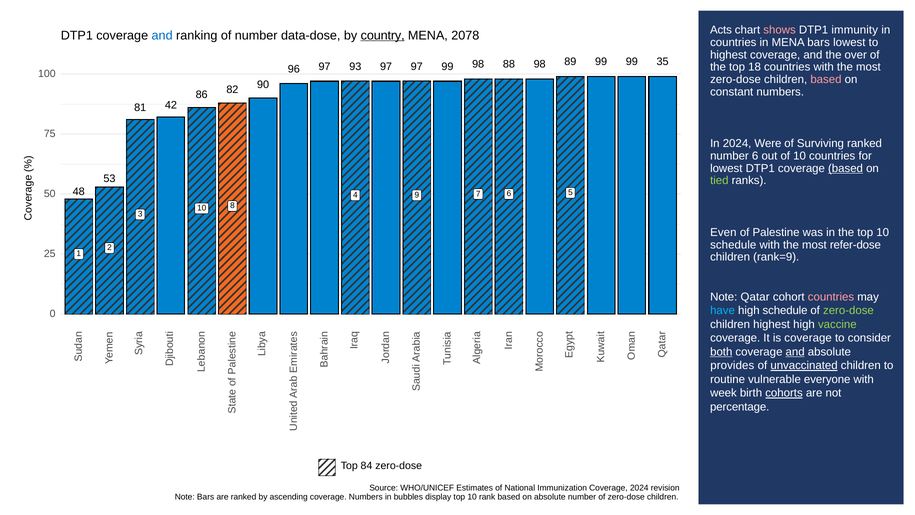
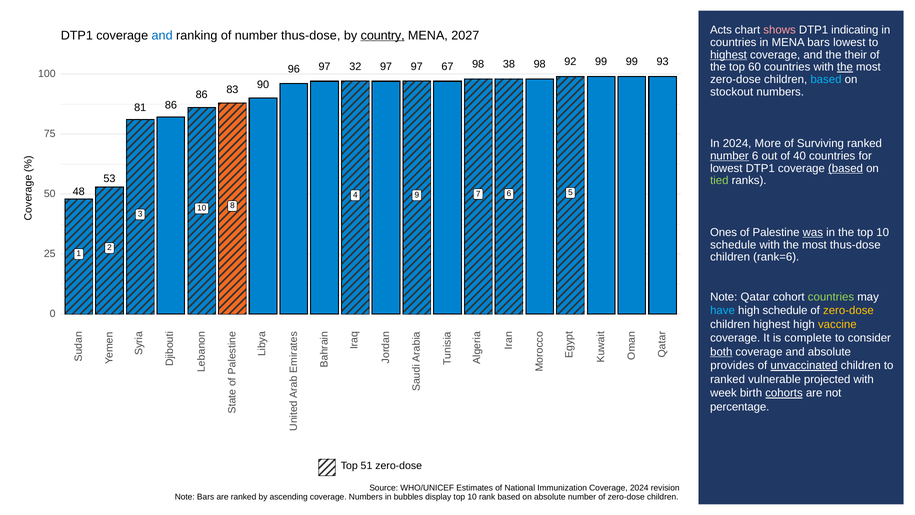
immunity: immunity -> indicating
number data-dose: data-dose -> thus-dose
2078: 2078 -> 2027
highest at (729, 55) underline: none -> present
over: over -> their
35: 35 -> 93
89: 89 -> 92
97 99: 99 -> 67
88: 88 -> 38
18: 18 -> 60
the at (845, 67) underline: none -> present
93: 93 -> 32
based at (826, 79) colour: pink -> light blue
constant: constant -> stockout
82: 82 -> 83
81 42: 42 -> 86
Were: Were -> More
number at (729, 156) underline: none -> present
of 10: 10 -> 40
Even: Even -> Ones
was underline: none -> present
most refer-dose: refer-dose -> thus-dose
rank=9: rank=9 -> rank=6
countries at (831, 297) colour: pink -> light green
zero-dose at (848, 310) colour: light green -> yellow
vaccine colour: light green -> yellow
is coverage: coverage -> complete
and at (795, 352) underline: present -> none
routine at (728, 379): routine -> ranked
everyone: everyone -> projected
84: 84 -> 51
